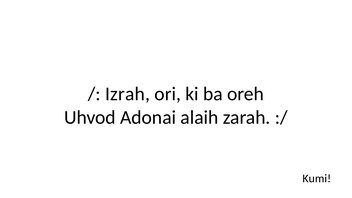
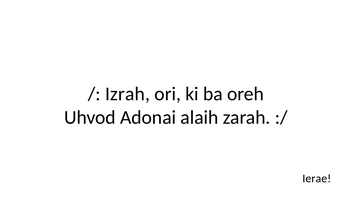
Kumi: Kumi -> Ierae
